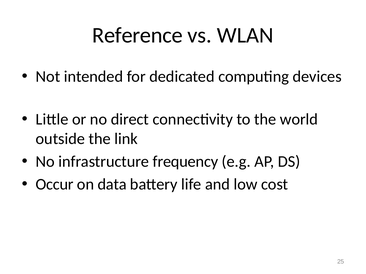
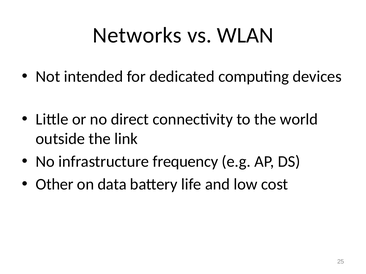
Reference: Reference -> Networks
Occur: Occur -> Other
